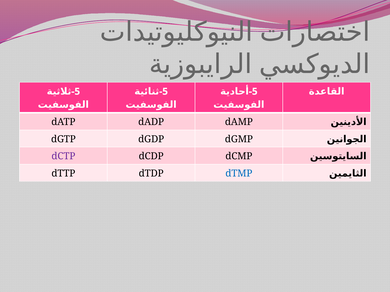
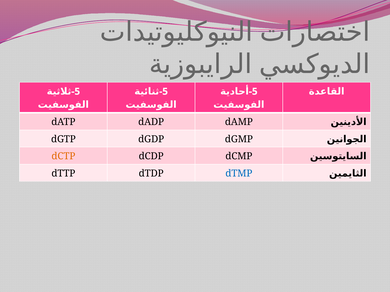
dCTP colour: purple -> orange
